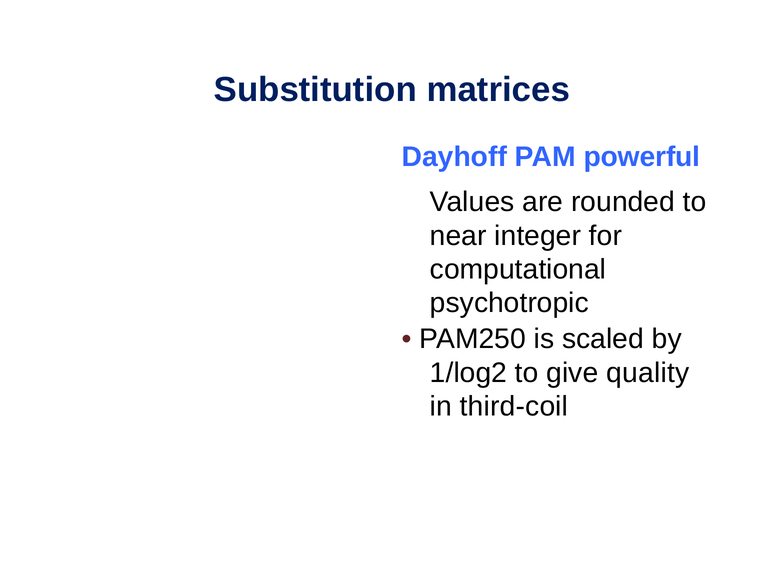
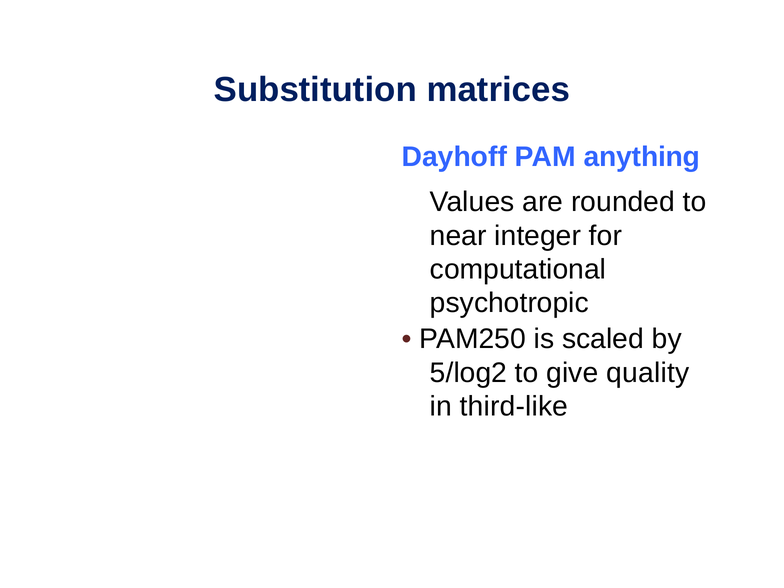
powerful: powerful -> anything
1/log2: 1/log2 -> 5/log2
third-coil: third-coil -> third-like
